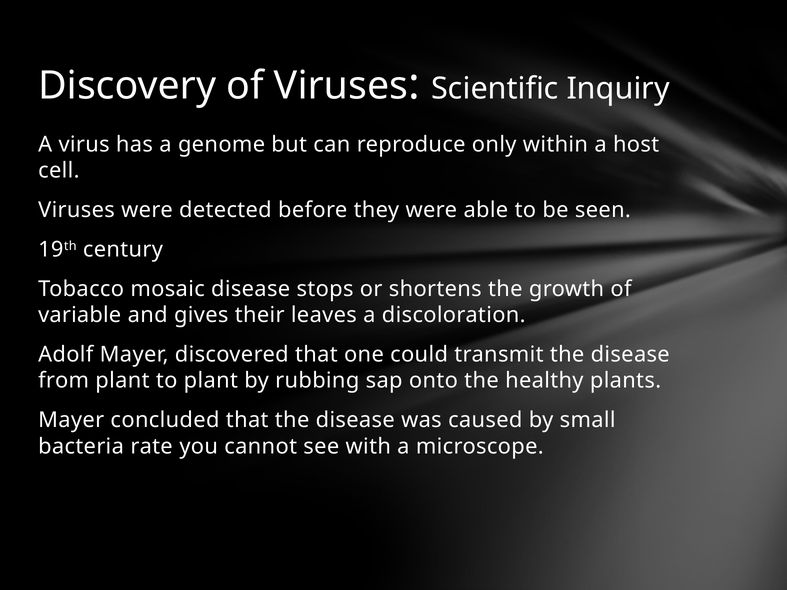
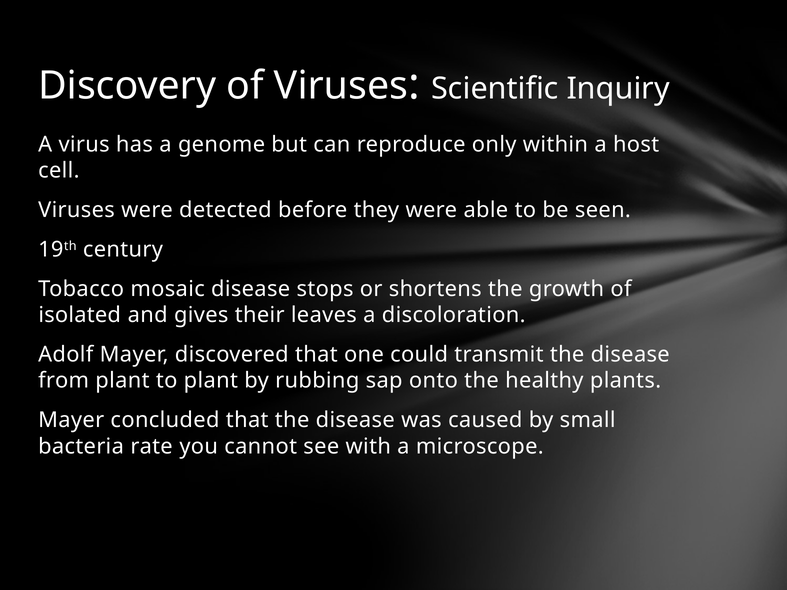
variable: variable -> isolated
